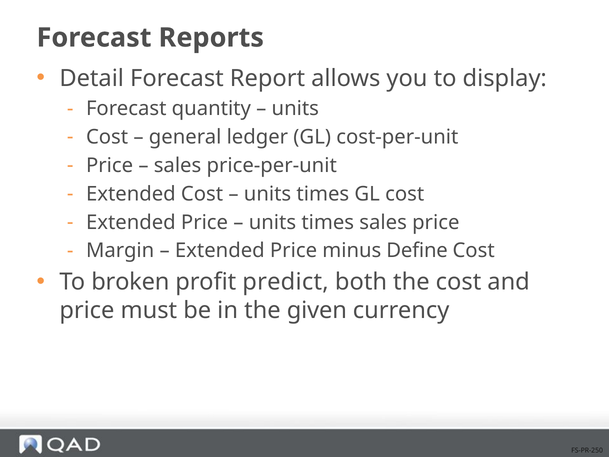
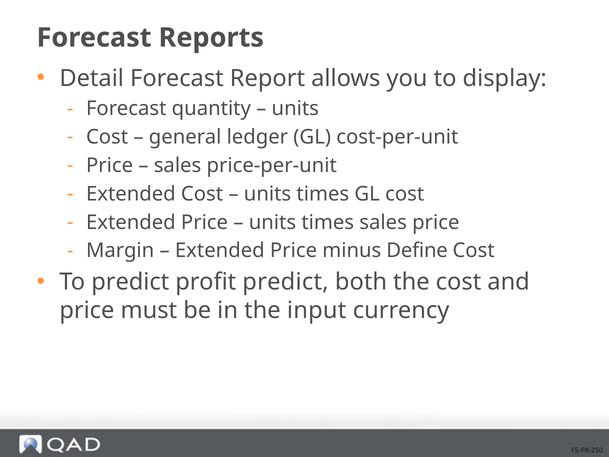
To broken: broken -> predict
given: given -> input
